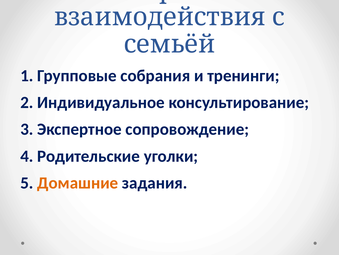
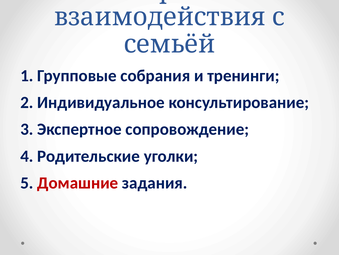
Домашние colour: orange -> red
